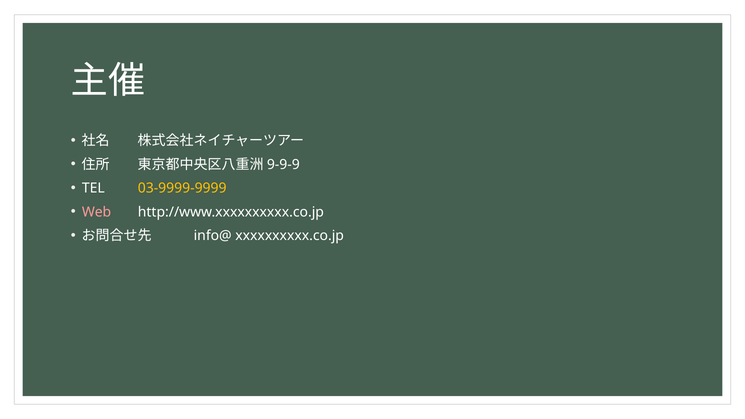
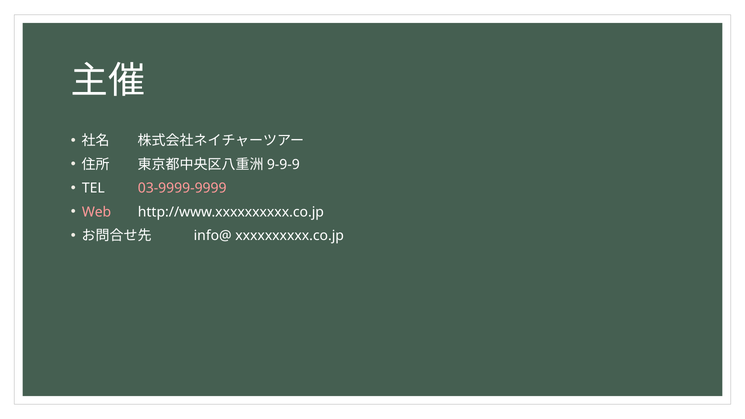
03-9999-9999 colour: yellow -> pink
